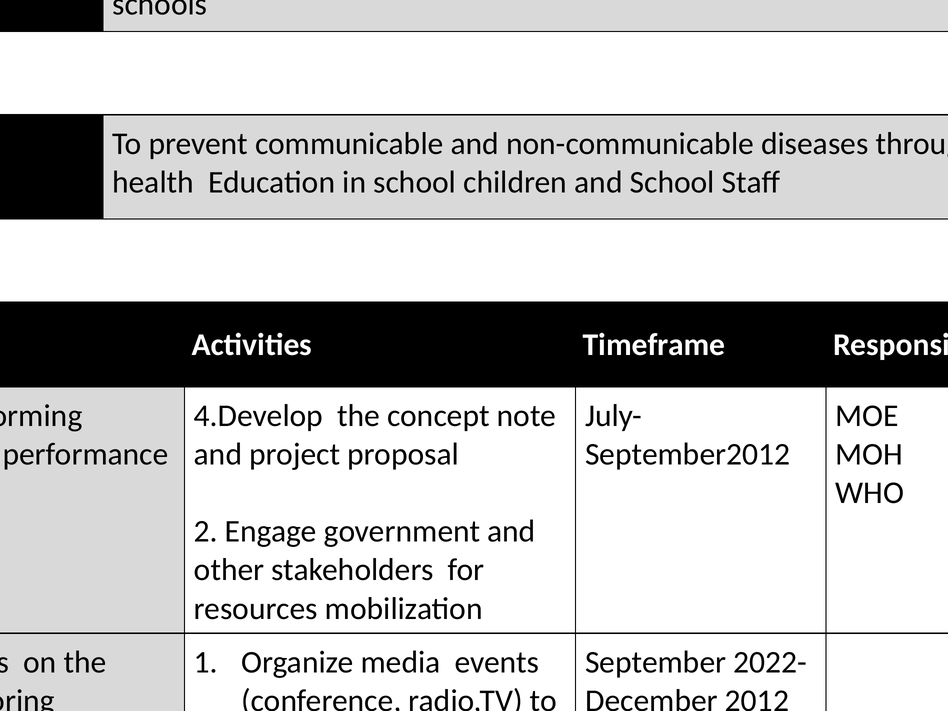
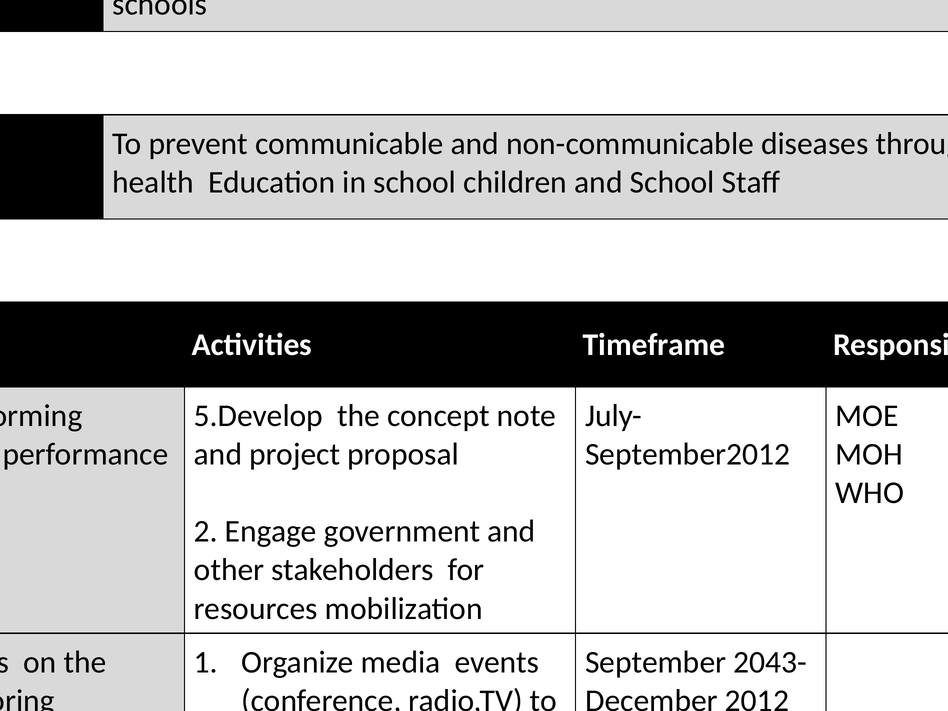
4.Develop: 4.Develop -> 5.Develop
2022-: 2022- -> 2043-
